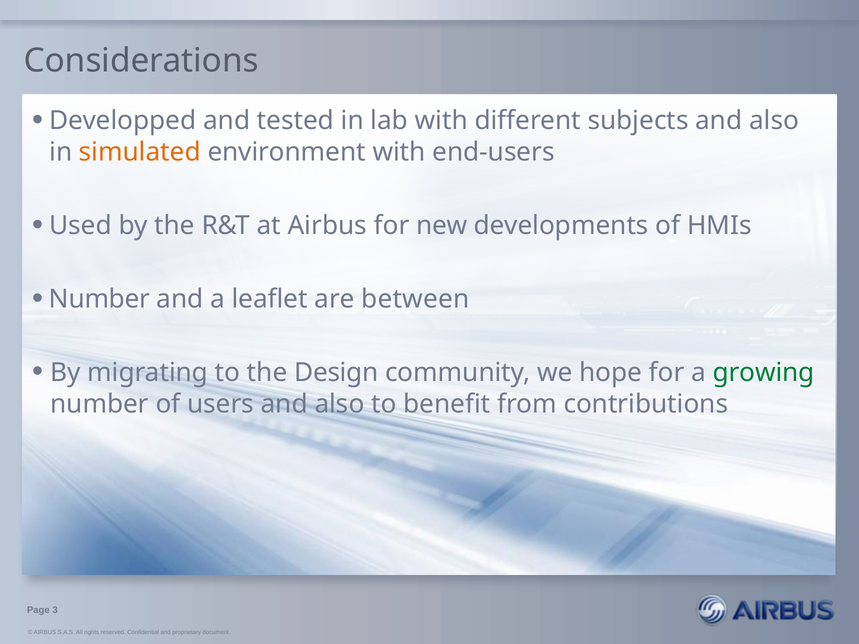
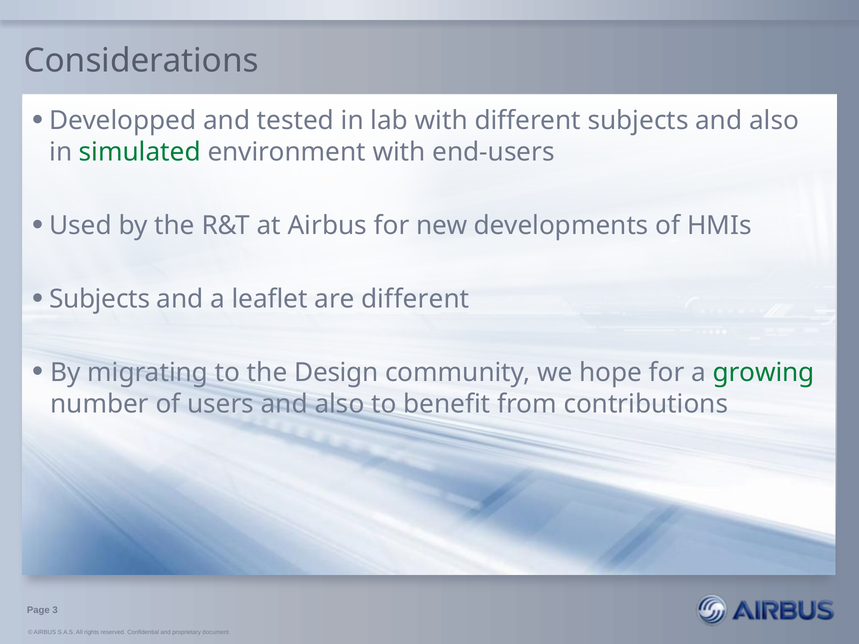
simulated colour: orange -> green
Number at (100, 299): Number -> Subjects
are between: between -> different
